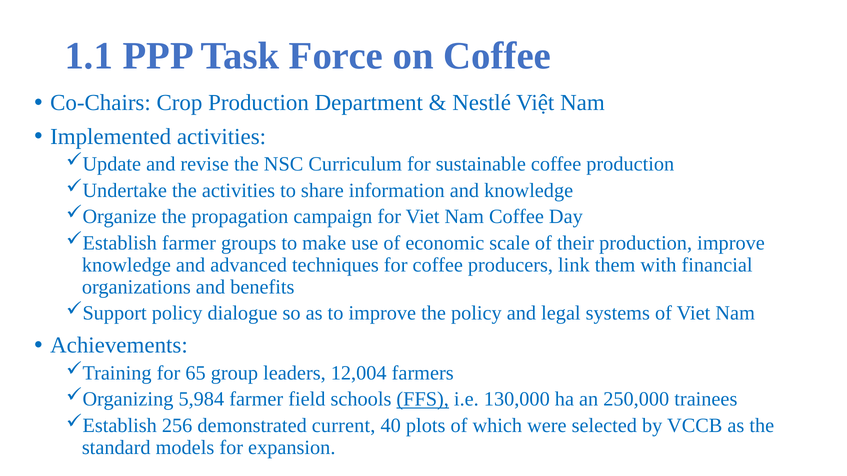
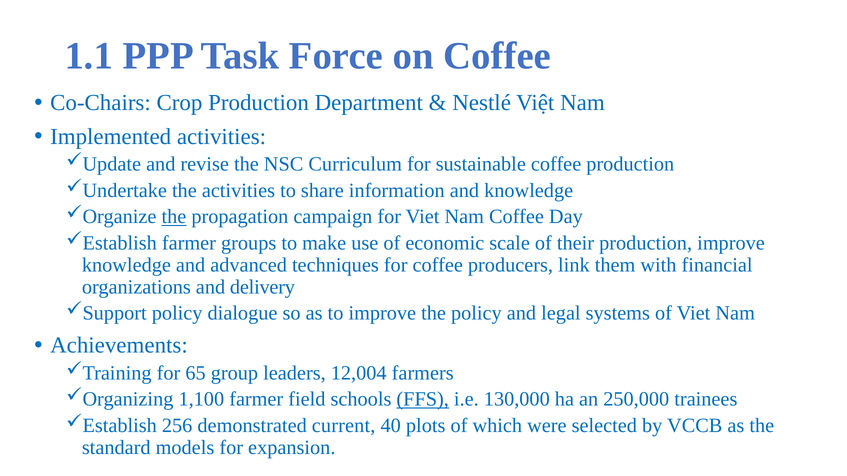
the at (174, 217) underline: none -> present
benefits: benefits -> delivery
5,984: 5,984 -> 1,100
